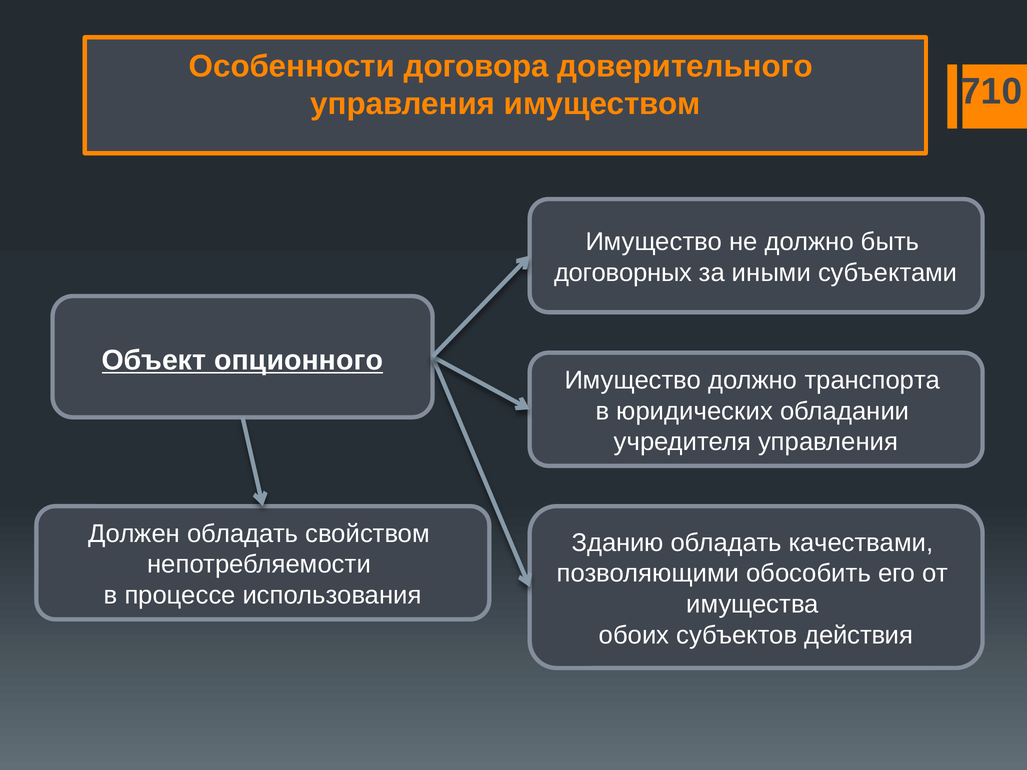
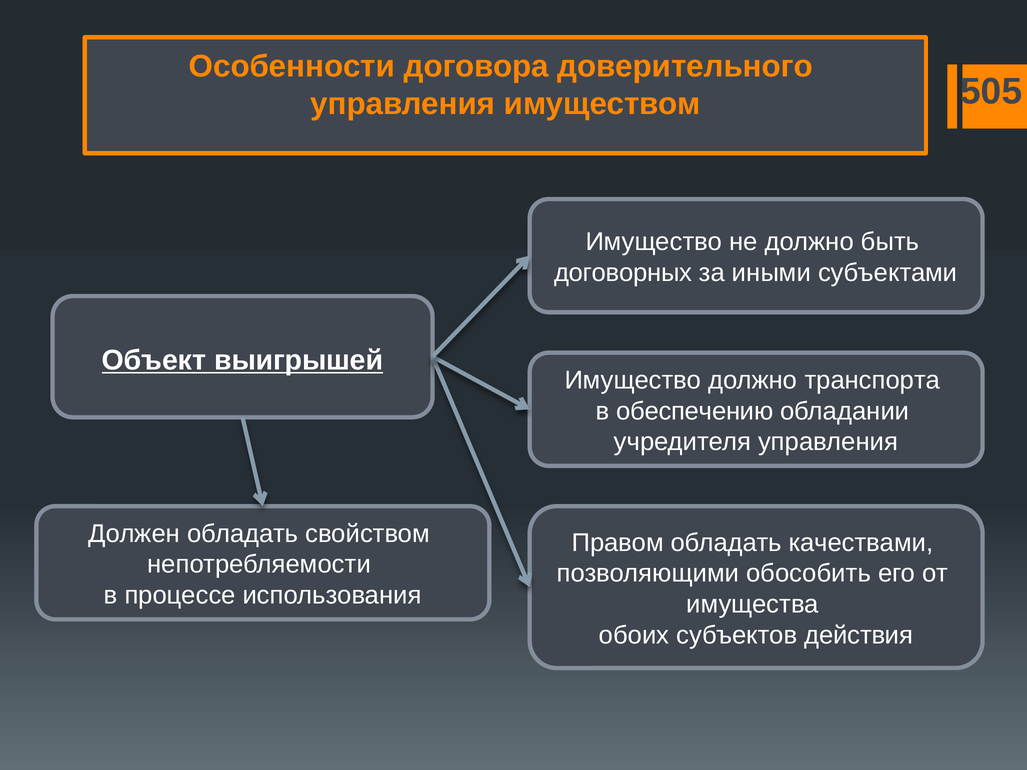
710: 710 -> 505
опционного: опционного -> выигрышей
юридических: юридических -> обеспечению
Зданию: Зданию -> Правом
